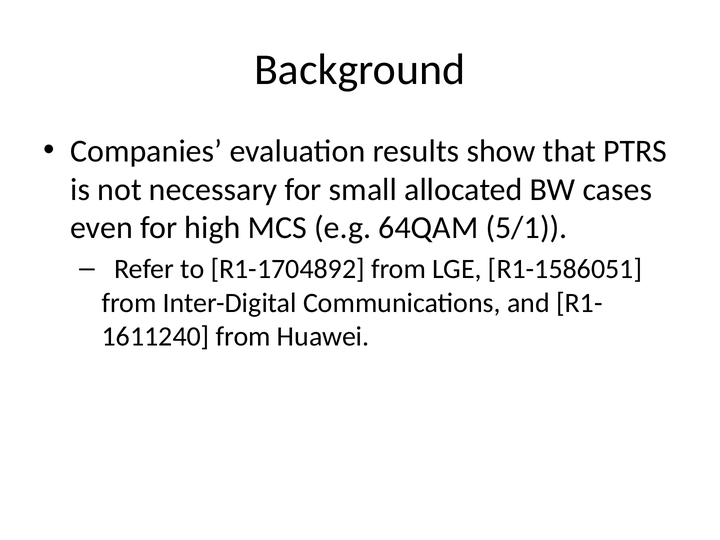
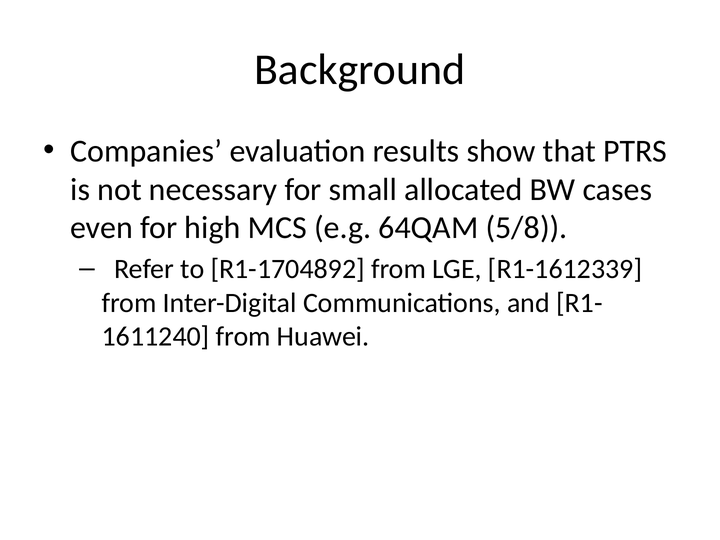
5/1: 5/1 -> 5/8
R1-1586051: R1-1586051 -> R1-1612339
